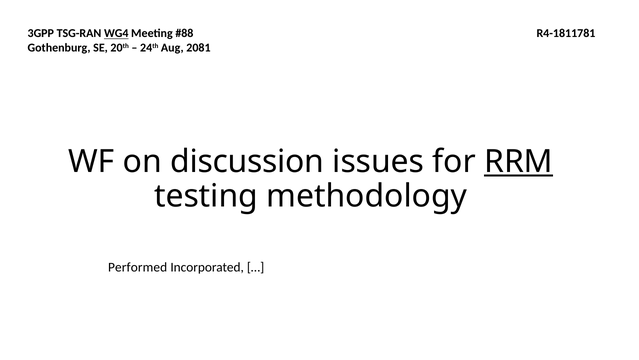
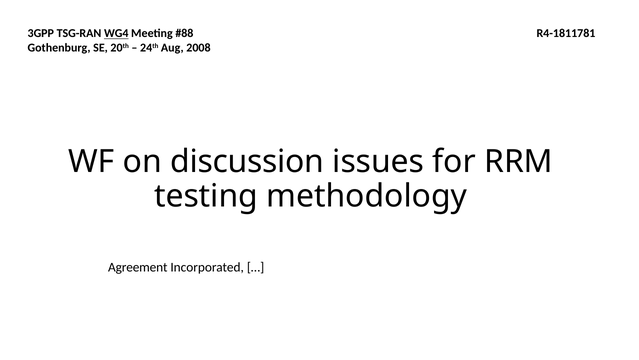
2081: 2081 -> 2008
RRM underline: present -> none
Performed: Performed -> Agreement
